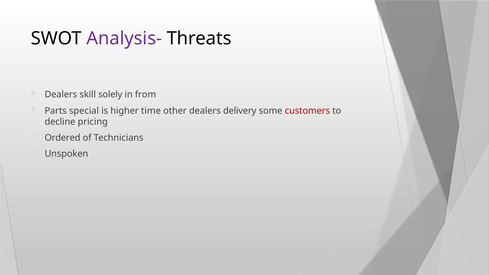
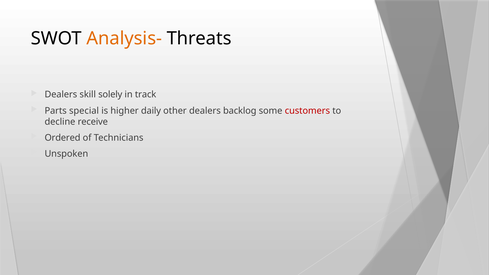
Analysis- colour: purple -> orange
from: from -> track
time: time -> daily
delivery: delivery -> backlog
pricing: pricing -> receive
